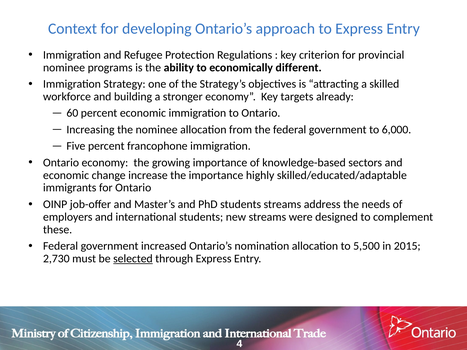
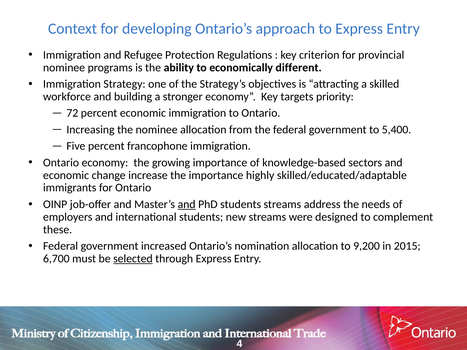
already: already -> priority
60: 60 -> 72
6,000: 6,000 -> 5,400
and at (187, 204) underline: none -> present
5,500: 5,500 -> 9,200
2,730: 2,730 -> 6,700
